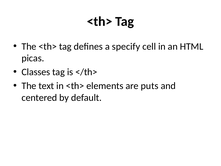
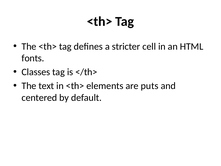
specify: specify -> stricter
picas: picas -> fonts
